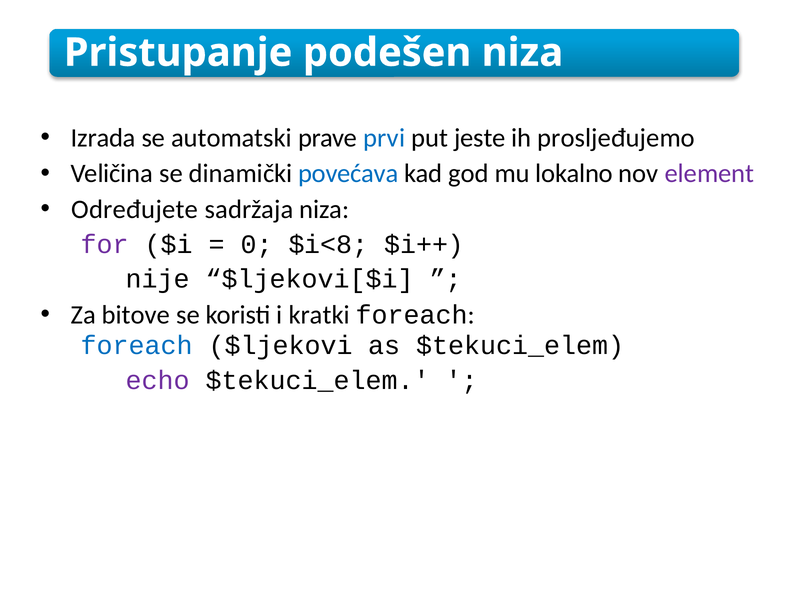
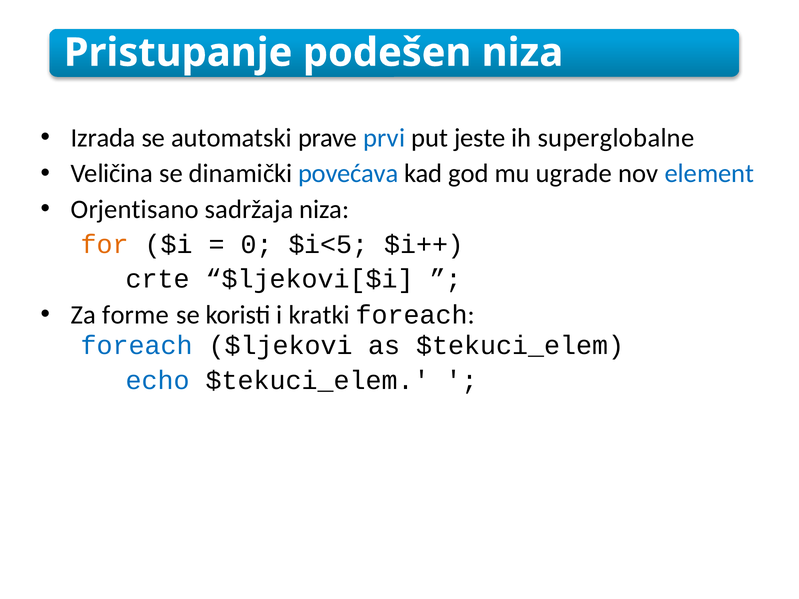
prosljeđujemo: prosljeđujemo -> superglobalne
lokalno: lokalno -> ugrade
element colour: purple -> blue
Određujete: Određujete -> Orjentisano
for colour: purple -> orange
$i<8: $i<8 -> $i<5
nije: nije -> crte
bitove: bitove -> forme
echo colour: purple -> blue
